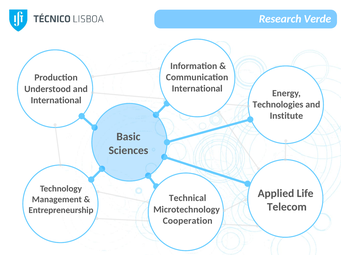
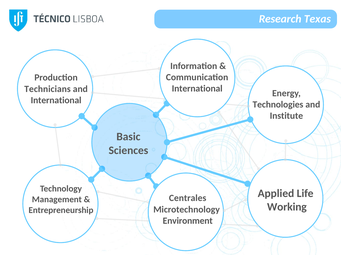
Verde: Verde -> Texas
Understood: Understood -> Technicians
Technical: Technical -> Centrales
Telecom: Telecom -> Working
Cooperation: Cooperation -> Environment
